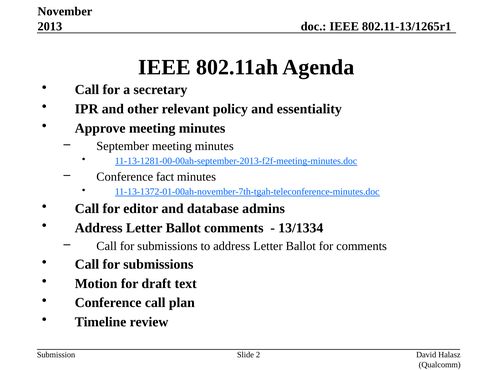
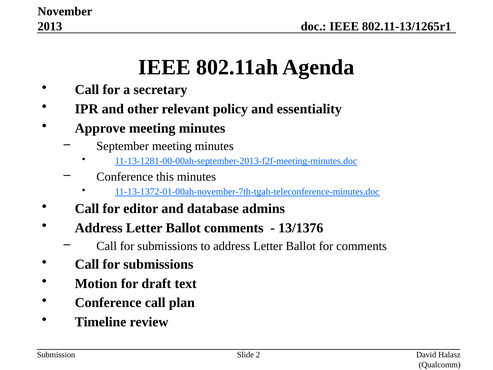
fact: fact -> this
13/1334: 13/1334 -> 13/1376
